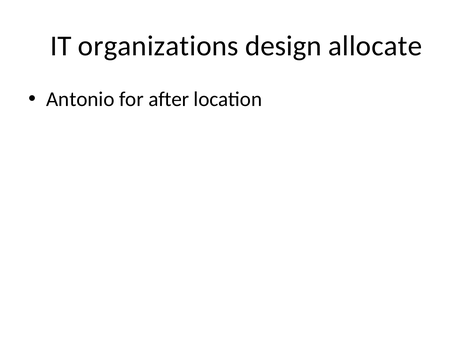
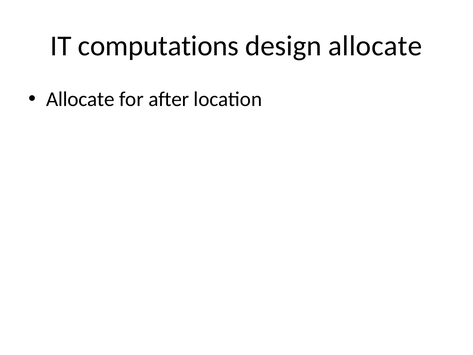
organizations: organizations -> computations
Antonio at (80, 99): Antonio -> Allocate
